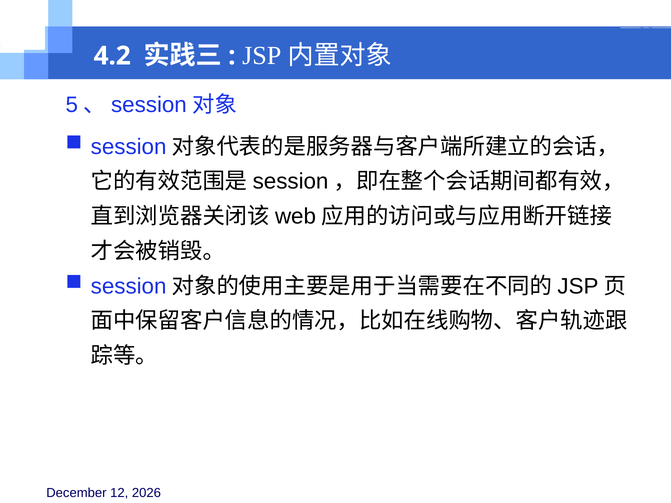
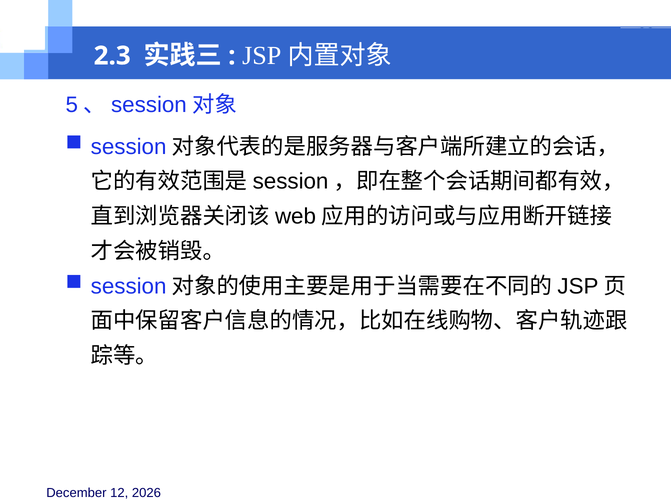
4.2: 4.2 -> 2.3
